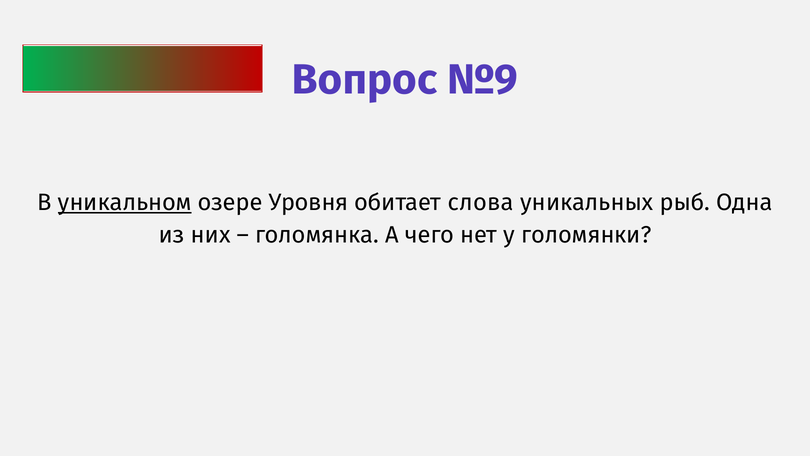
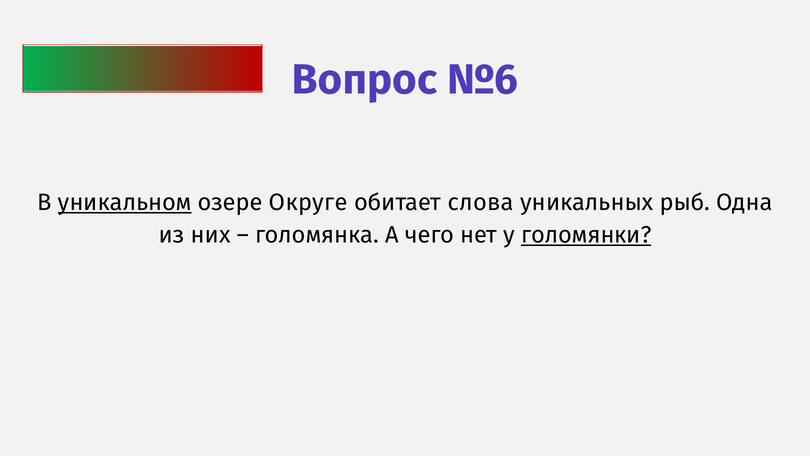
№9: №9 -> №6
Уровня: Уровня -> Округе
голомянки underline: none -> present
